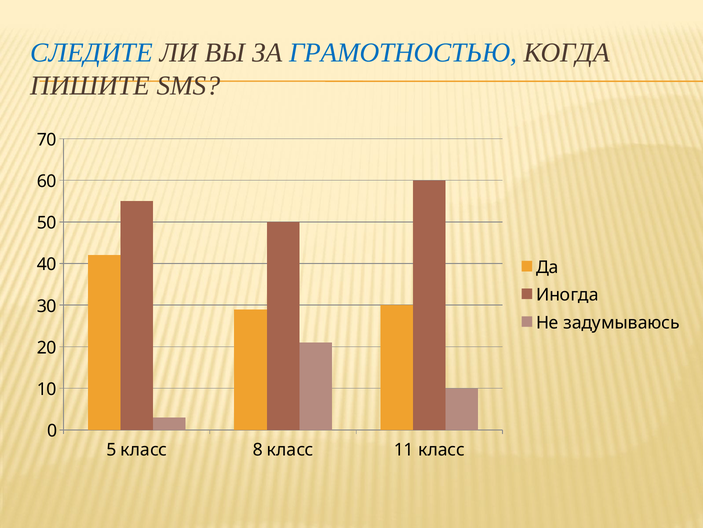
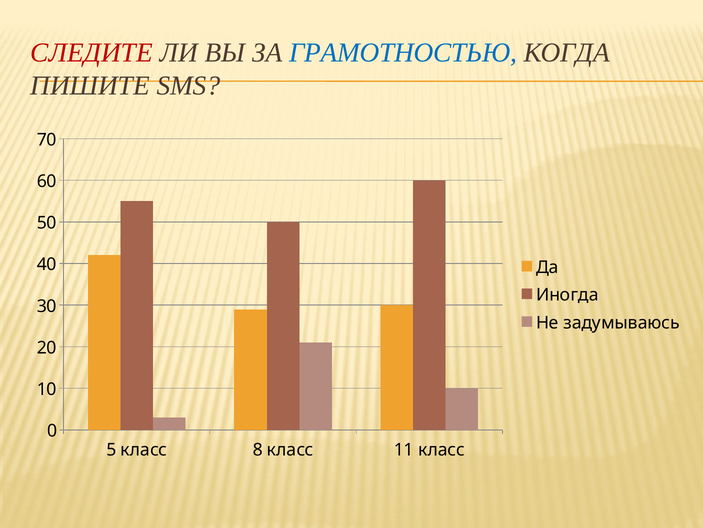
СЛЕДИТЕ colour: blue -> red
